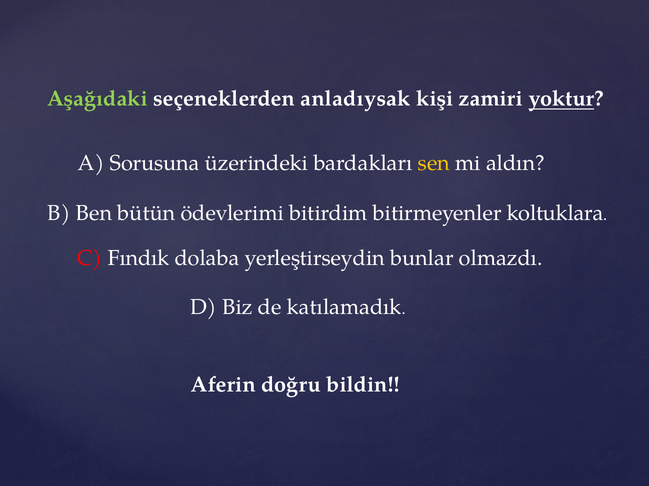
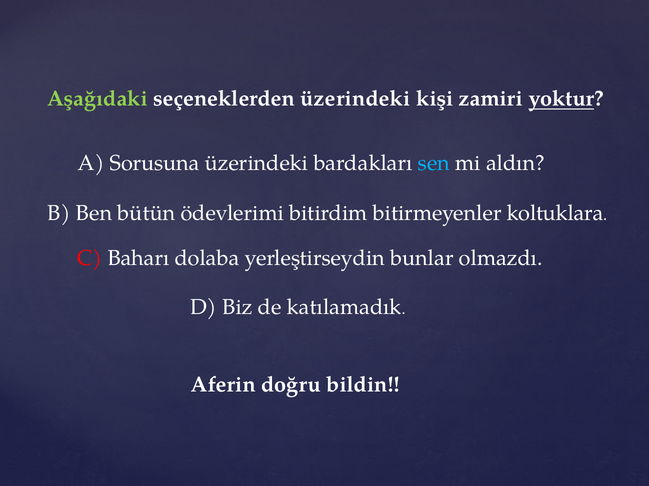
seçeneklerden anladıysak: anladıysak -> üzerindeki
sen colour: yellow -> light blue
Fındık: Fındık -> Baharı
